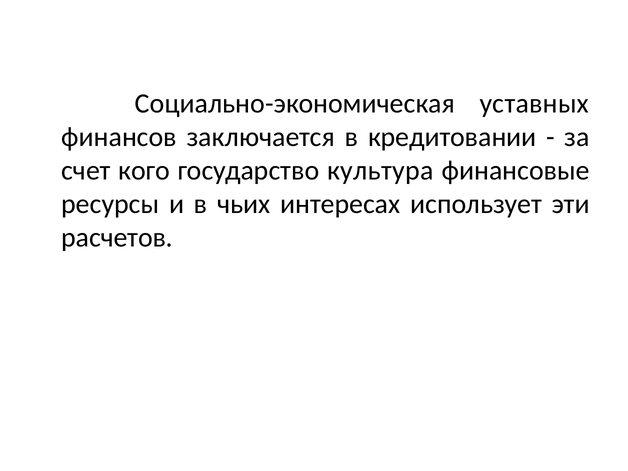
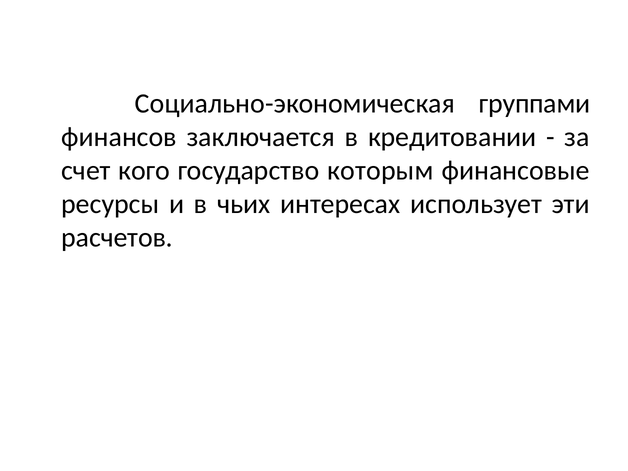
уставных: уставных -> группами
культура: культура -> которым
